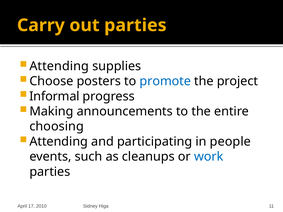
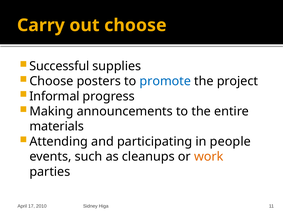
out parties: parties -> choose
Attending at (59, 66): Attending -> Successful
choosing: choosing -> materials
work colour: blue -> orange
